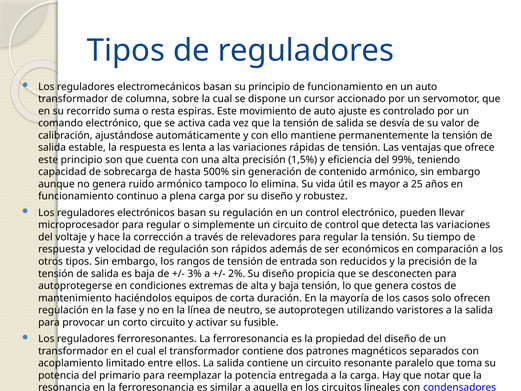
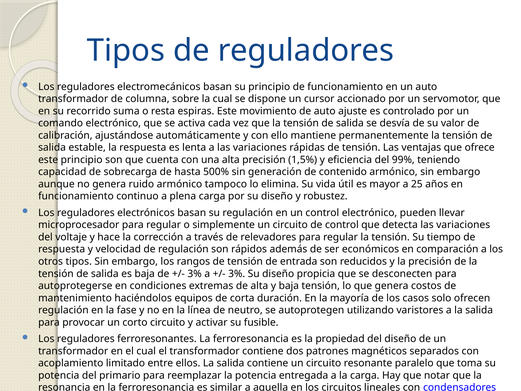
2% at (237, 273): 2% -> 3%
